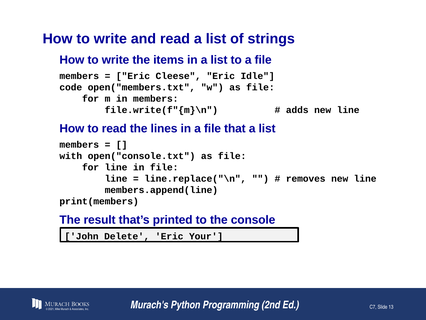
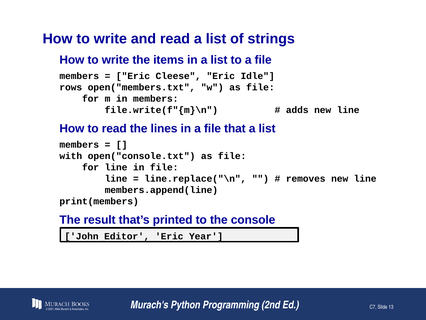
code: code -> rows
Delete: Delete -> Editor
Your: Your -> Year
